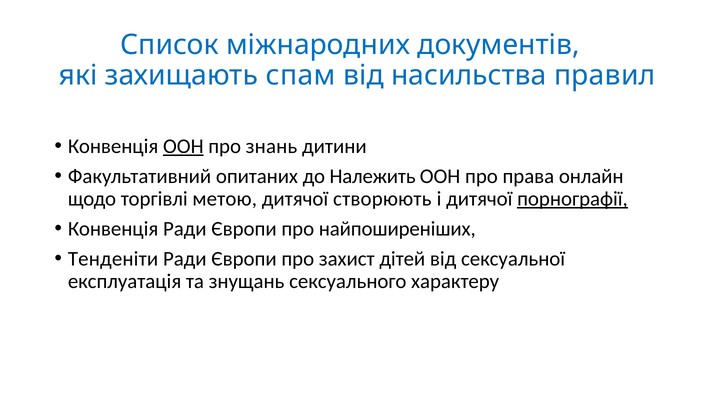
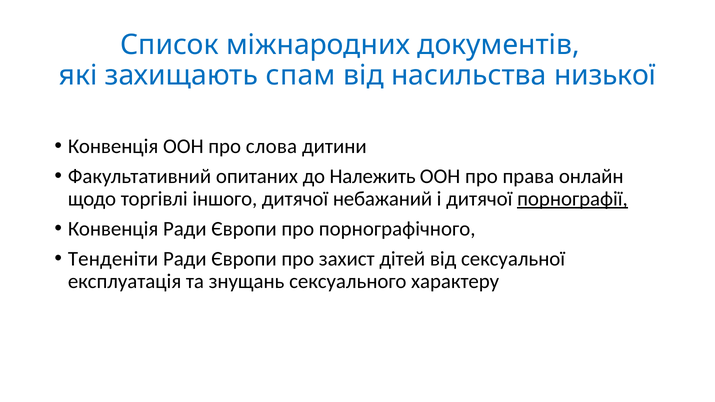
правил: правил -> низької
ООН at (183, 146) underline: present -> none
знань: знань -> слова
метою: метою -> іншого
створюють: створюють -> небажаний
найпоширеніших: найпоширеніших -> порнографічного
